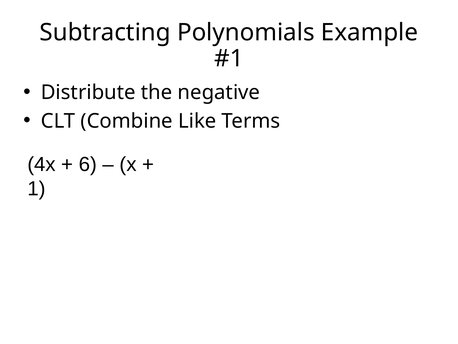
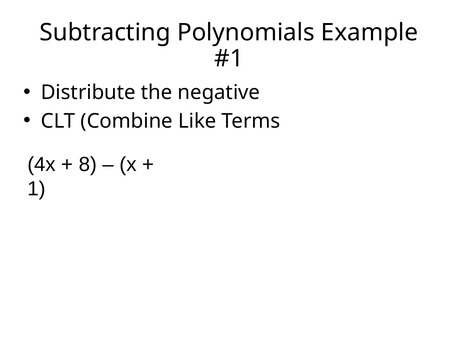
6: 6 -> 8
